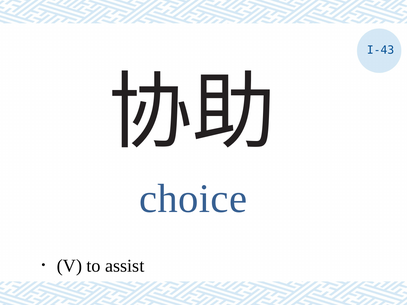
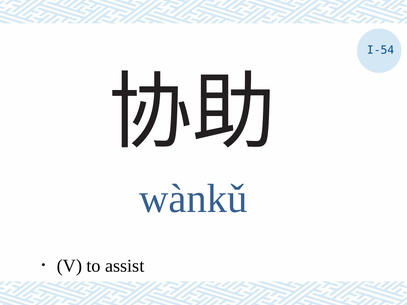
I-43: I-43 -> I-54
choice: choice -> wànkǔ
